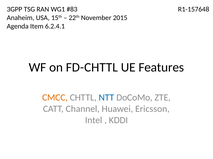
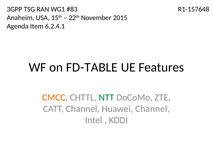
FD-CHTTL: FD-CHTTL -> FD-TABLE
NTT colour: blue -> green
Huawei Ericsson: Ericsson -> Channel
